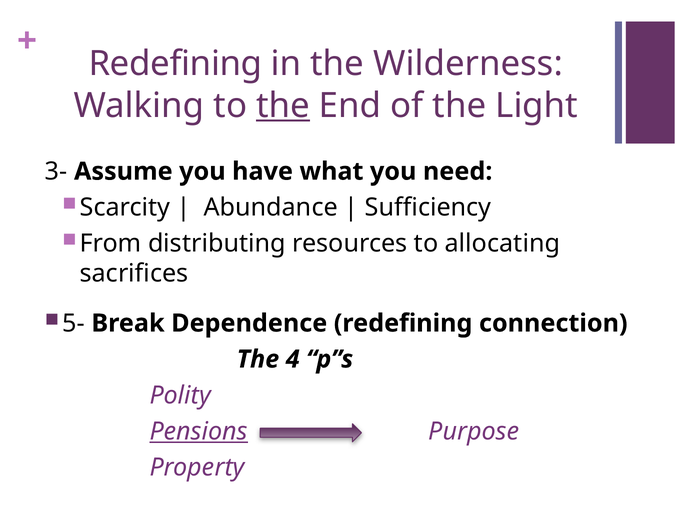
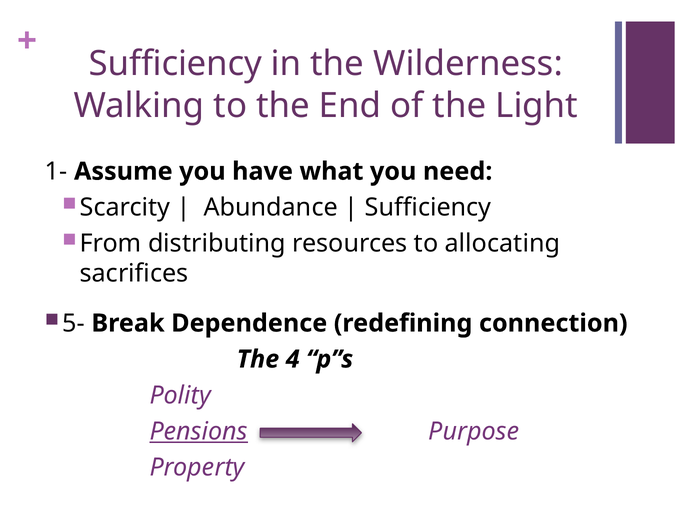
Redefining at (176, 64): Redefining -> Sufficiency
the at (283, 106) underline: present -> none
3-: 3- -> 1-
